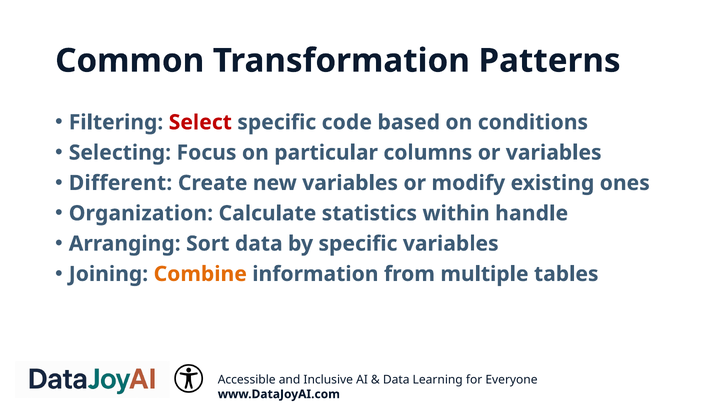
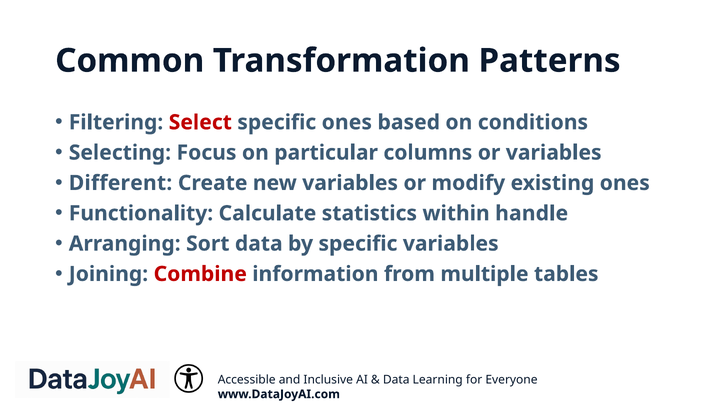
specific code: code -> ones
Organization: Organization -> Functionality
Combine colour: orange -> red
